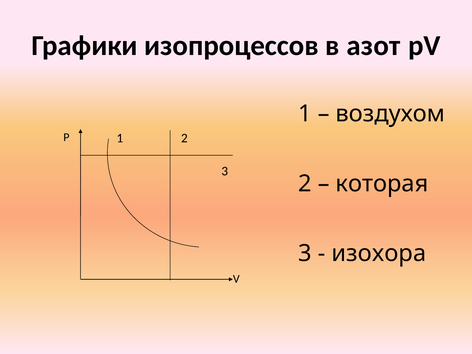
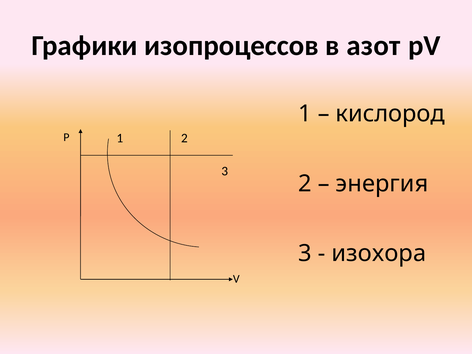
воздухом: воздухом -> кислород
которая: которая -> энергия
